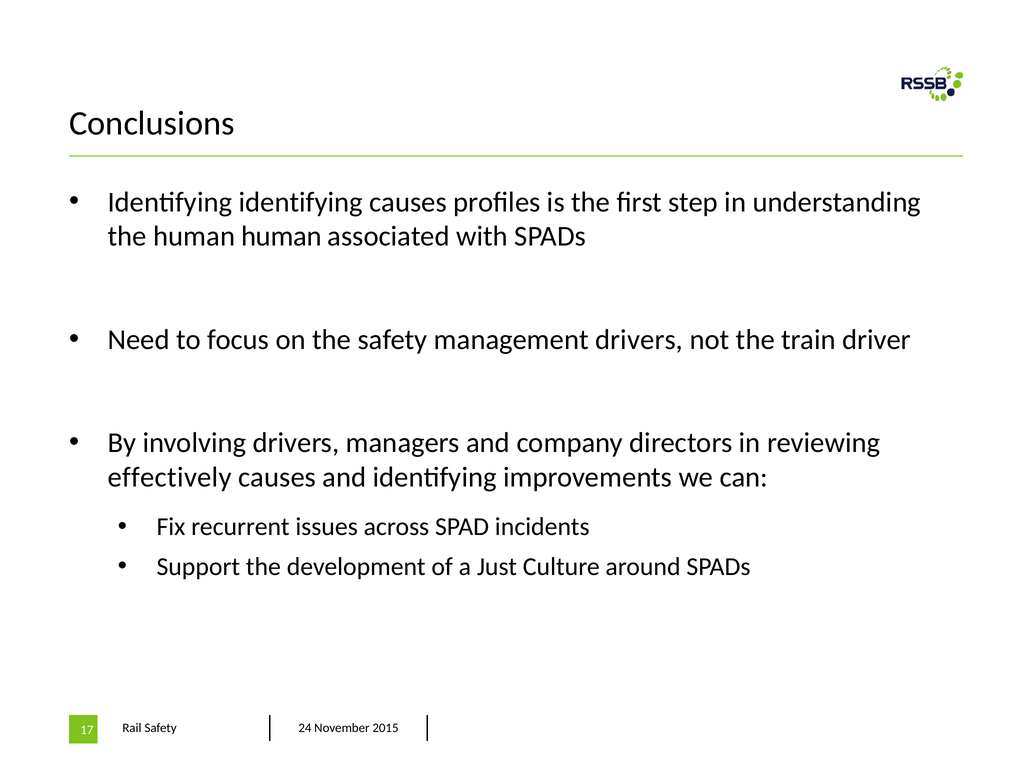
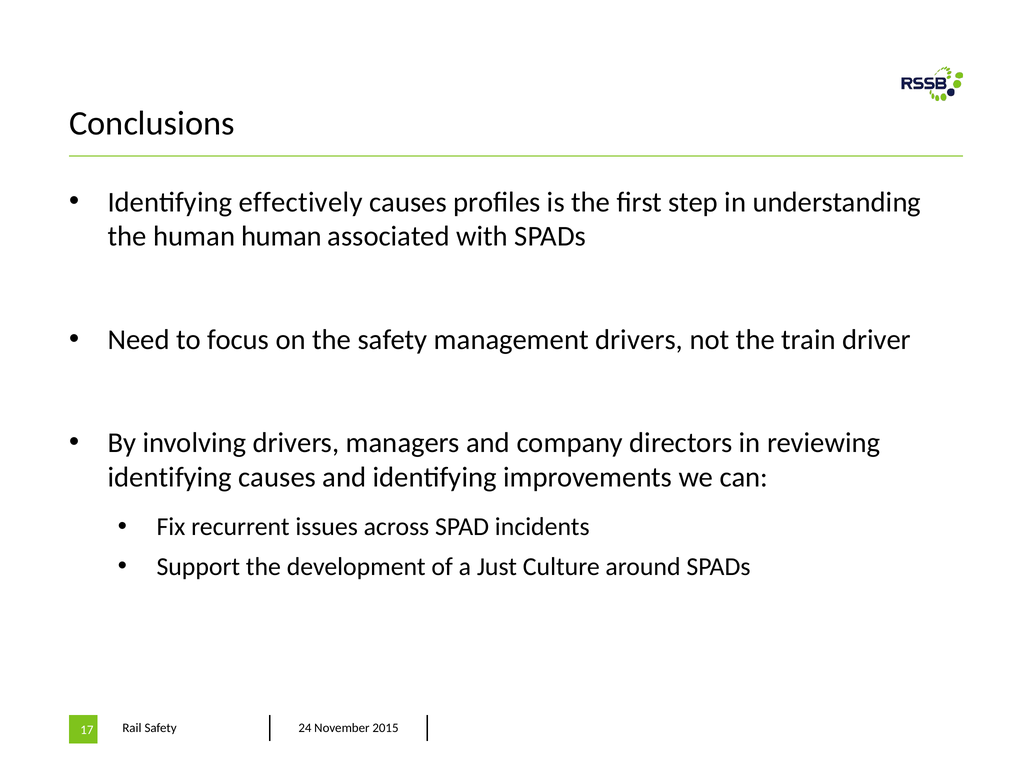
Identifying identifying: identifying -> effectively
effectively at (170, 477): effectively -> identifying
